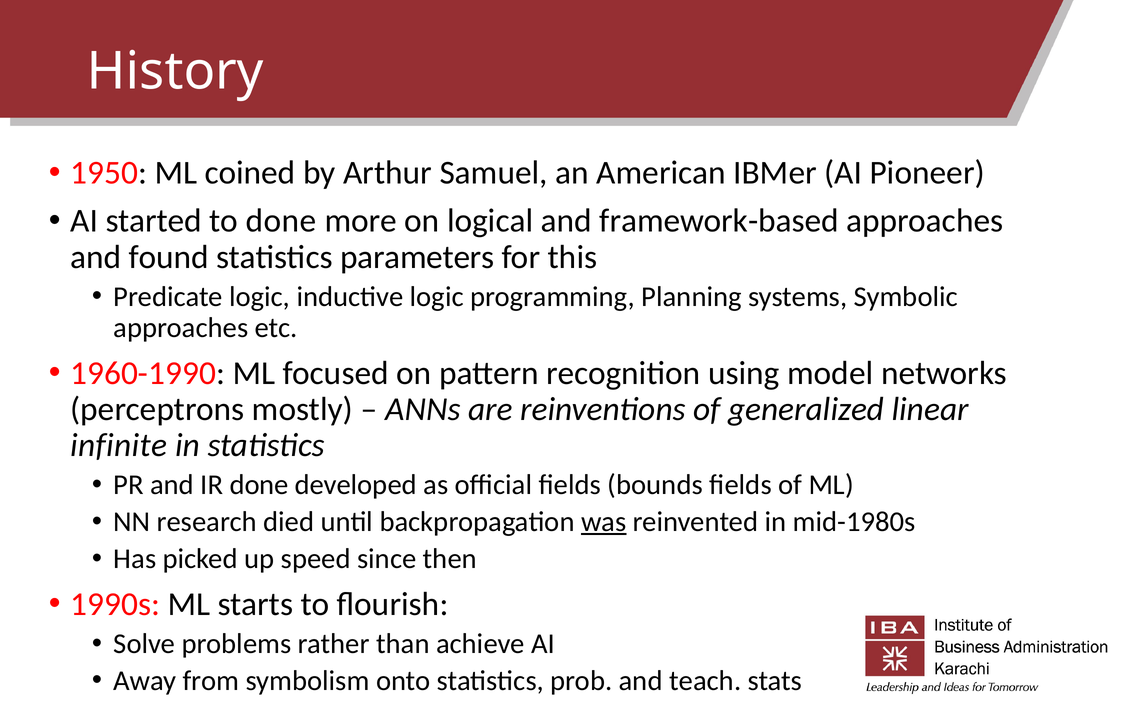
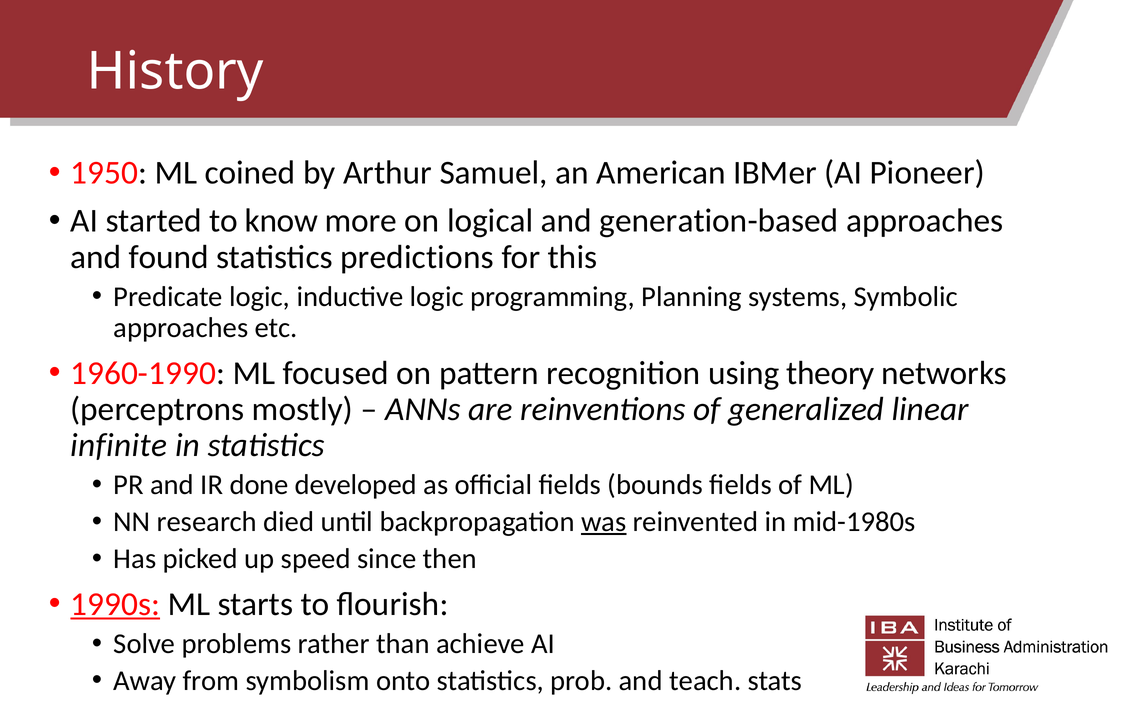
to done: done -> know
framework-based: framework-based -> generation-based
parameters: parameters -> predictions
model: model -> theory
1990s underline: none -> present
